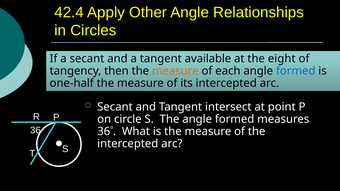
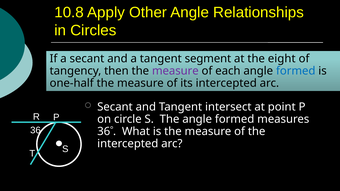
42.4: 42.4 -> 10.8
available: available -> segment
measure at (175, 71) colour: orange -> purple
